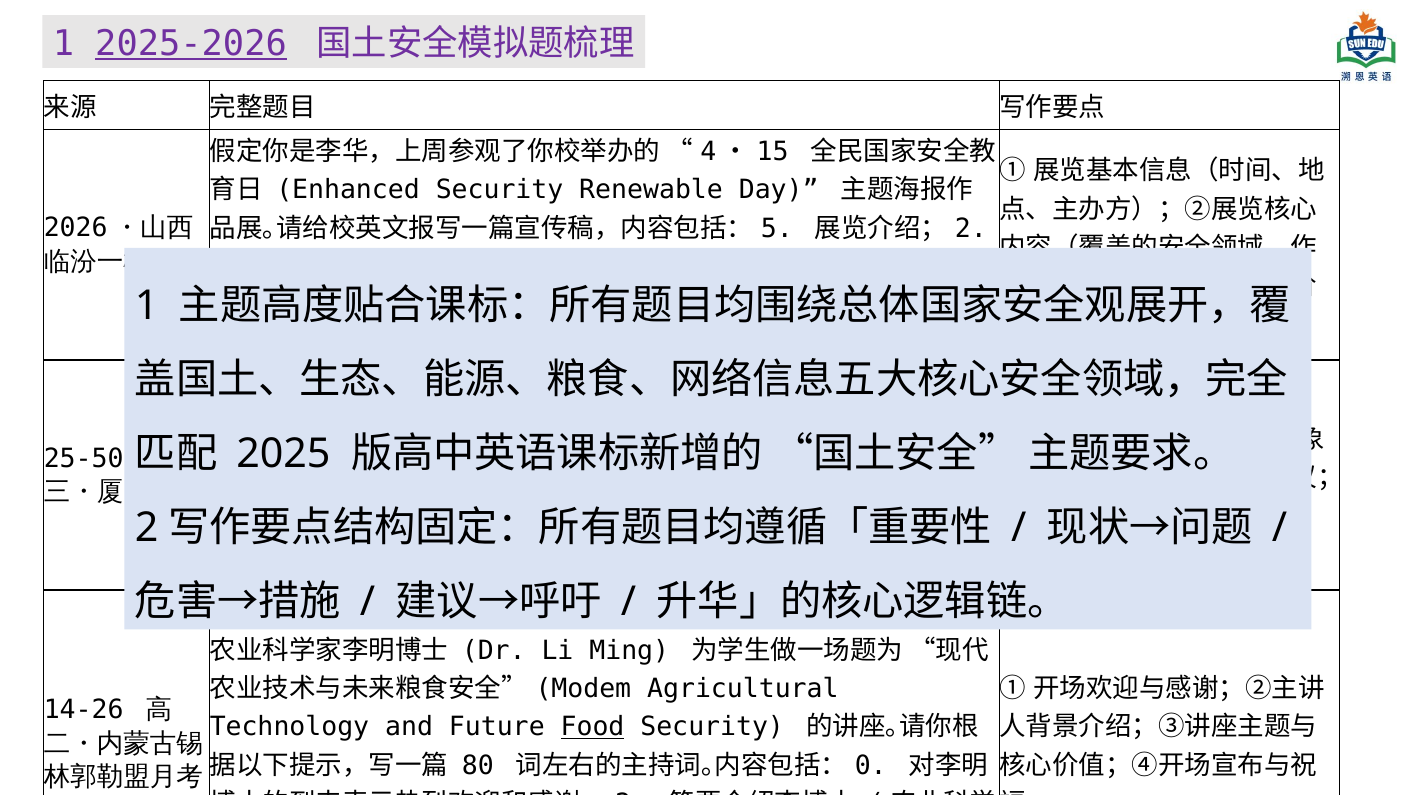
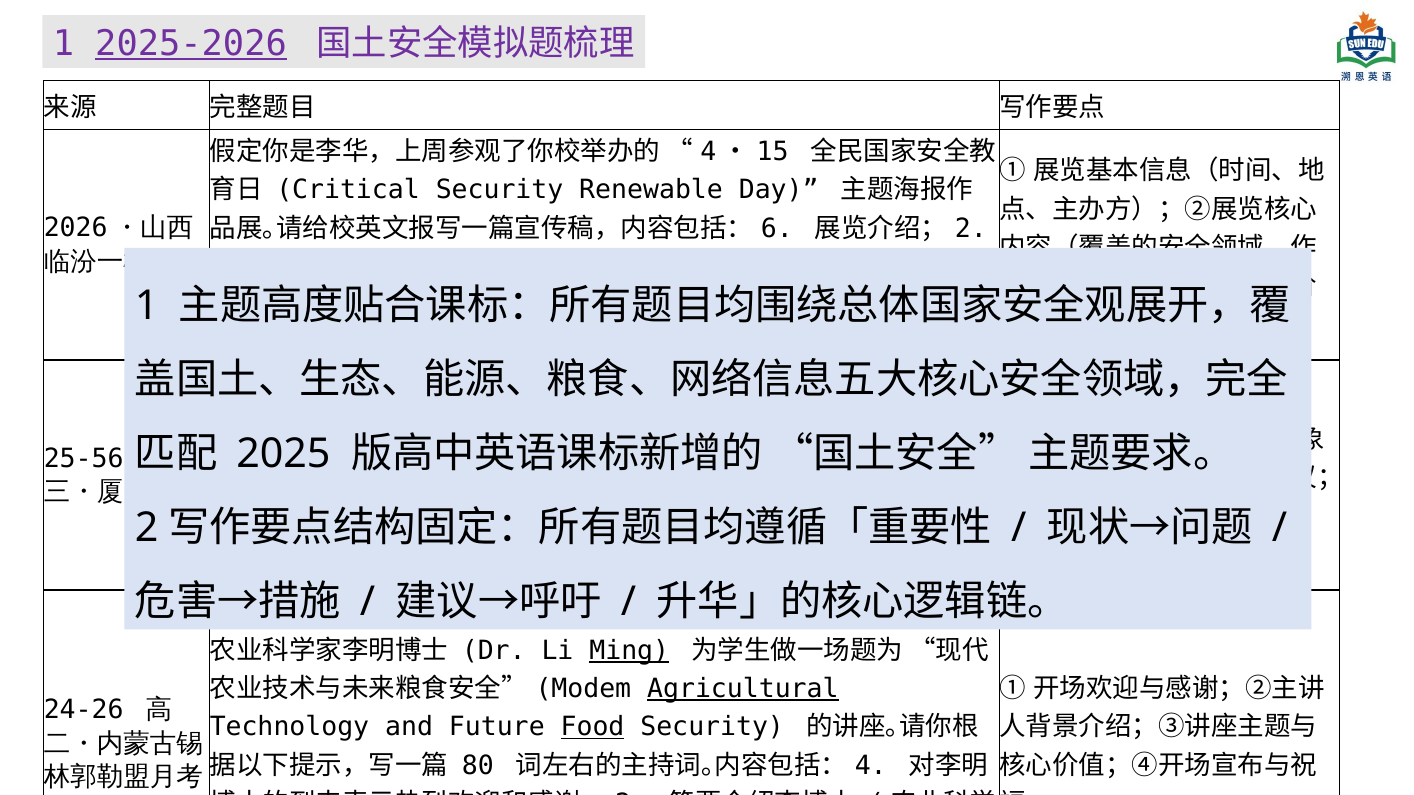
Enhanced: Enhanced -> Critical
5: 5 -> 6
25-50: 25-50 -> 25-56
Ming underline: none -> present
Agricultural underline: none -> present
14-26: 14-26 -> 24-26
0 at (871, 766): 0 -> 4
